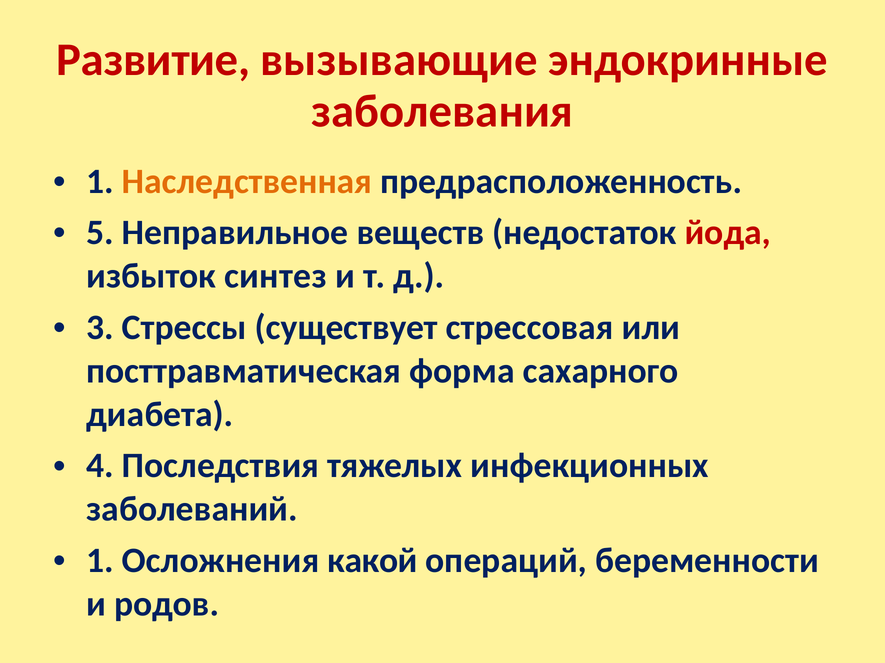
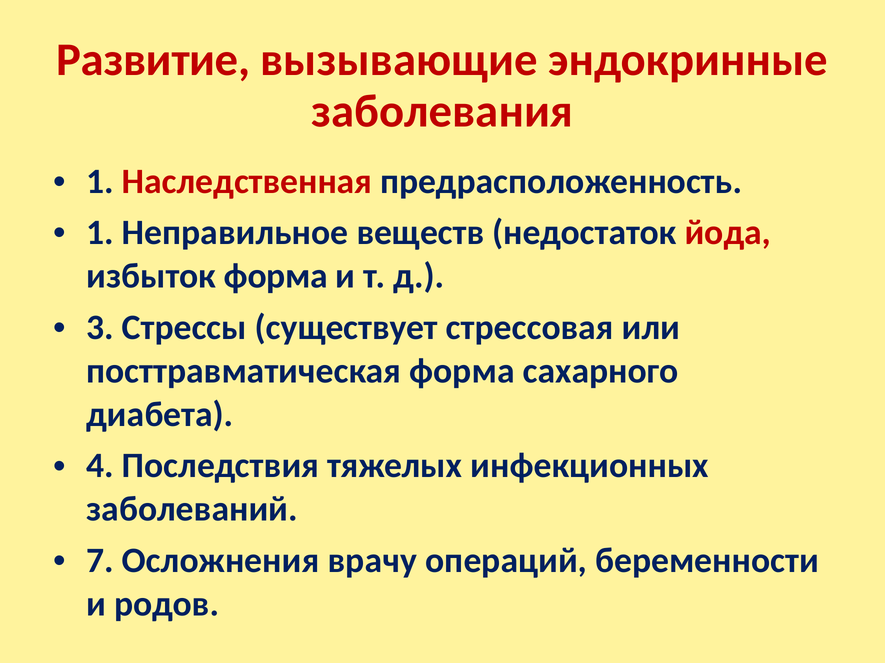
Наследственная colour: orange -> red
5 at (100, 233): 5 -> 1
избыток синтез: синтез -> форма
1 at (100, 561): 1 -> 7
какой: какой -> врачу
